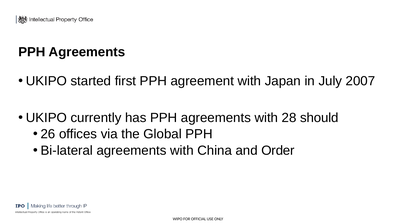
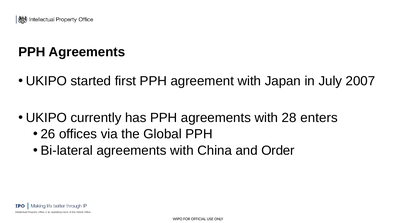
should: should -> enters
